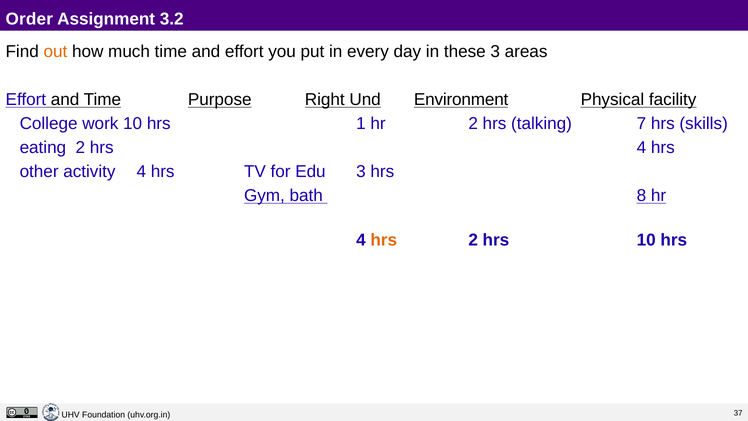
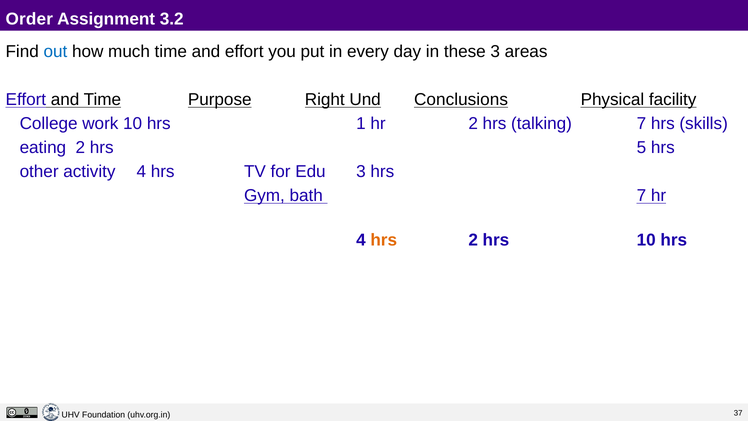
out colour: orange -> blue
Environment: Environment -> Conclusions
hrs 4: 4 -> 5
bath 8: 8 -> 7
